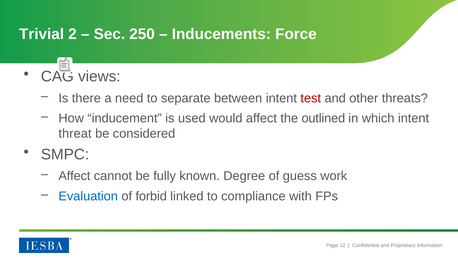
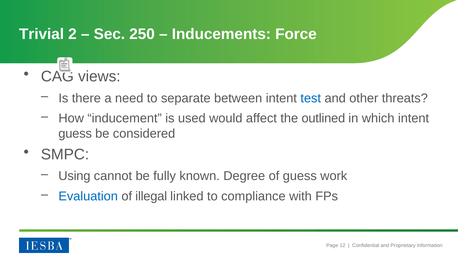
test colour: red -> blue
threat at (75, 133): threat -> guess
Affect at (74, 176): Affect -> Using
forbid: forbid -> illegal
